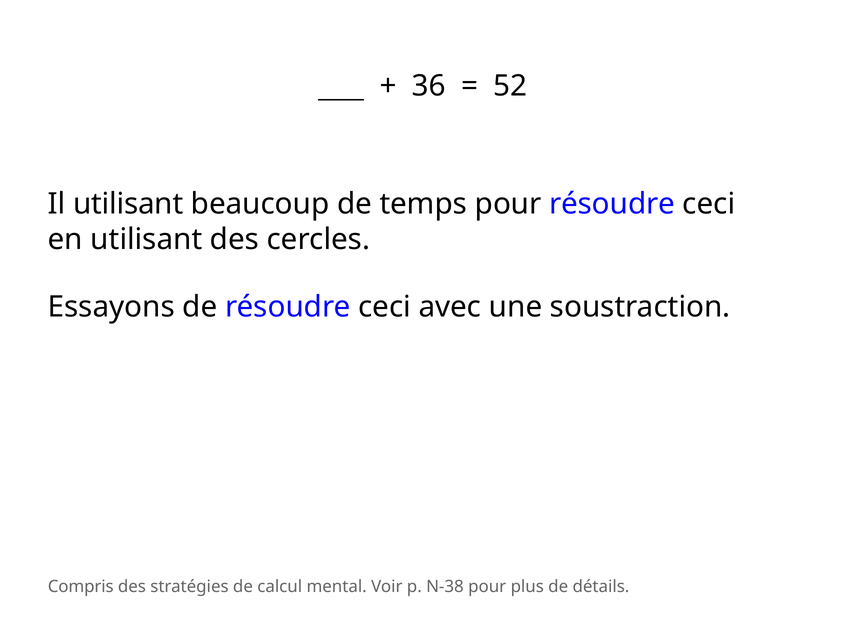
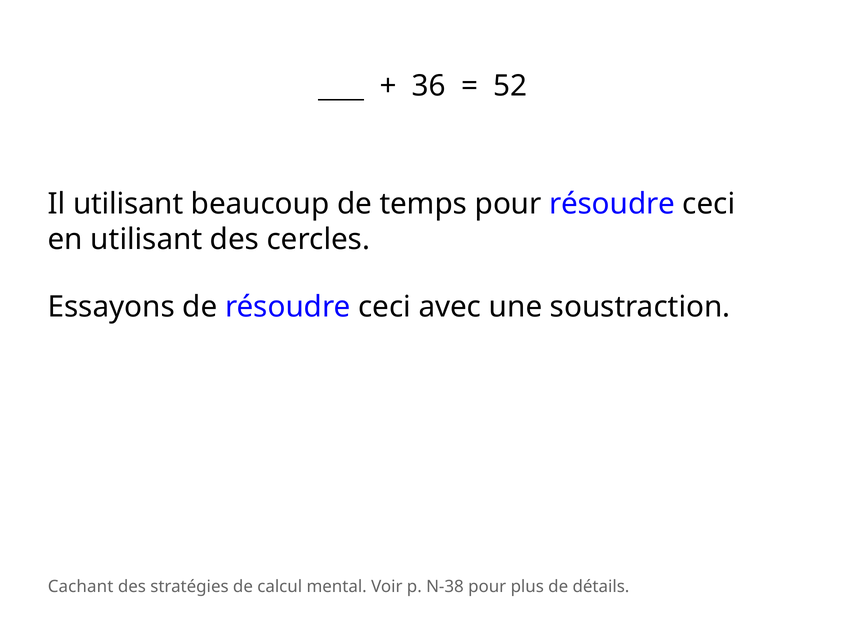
Compris: Compris -> Cachant
